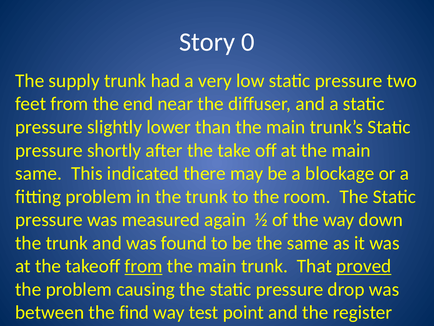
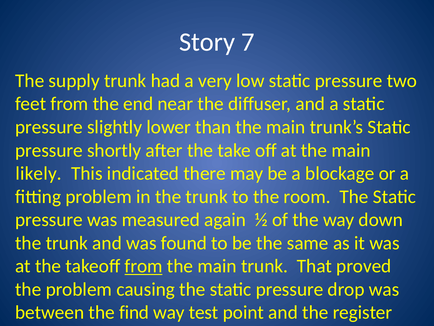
0: 0 -> 7
same at (39, 173): same -> likely
proved underline: present -> none
